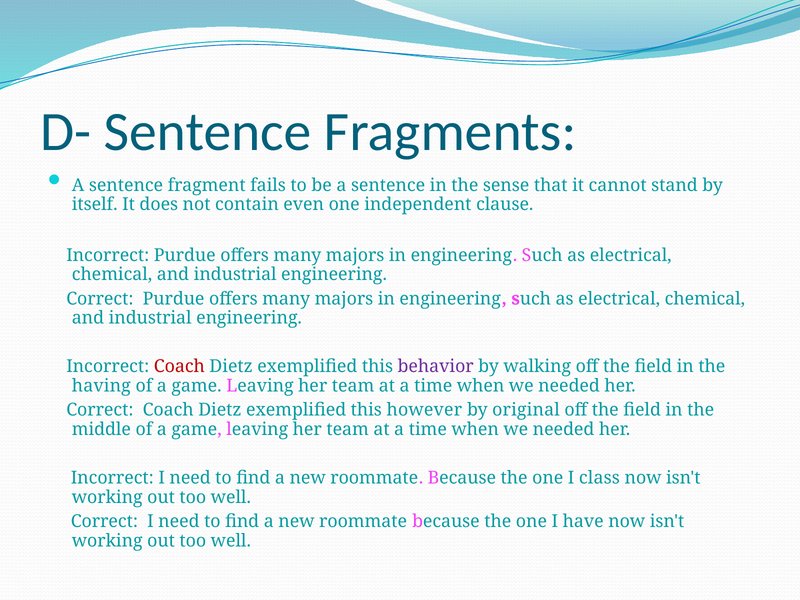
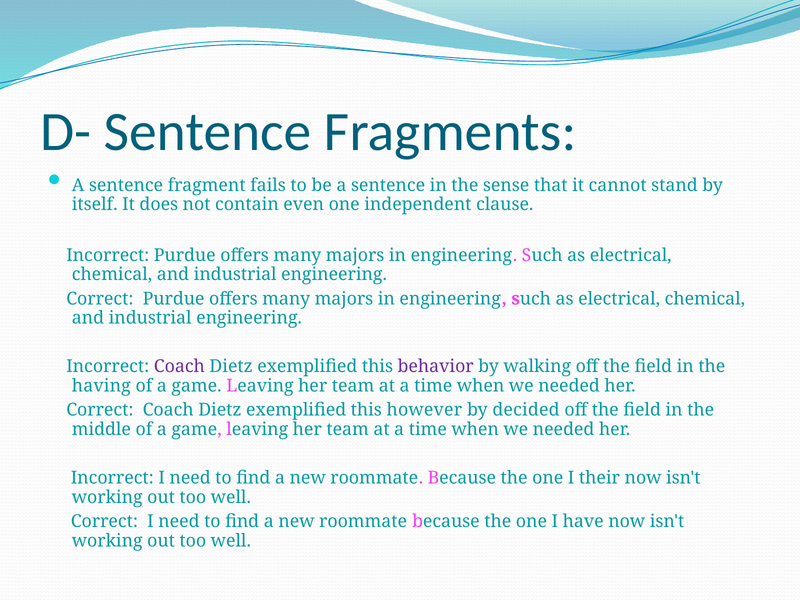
Coach at (179, 367) colour: red -> purple
original: original -> decided
class: class -> their
